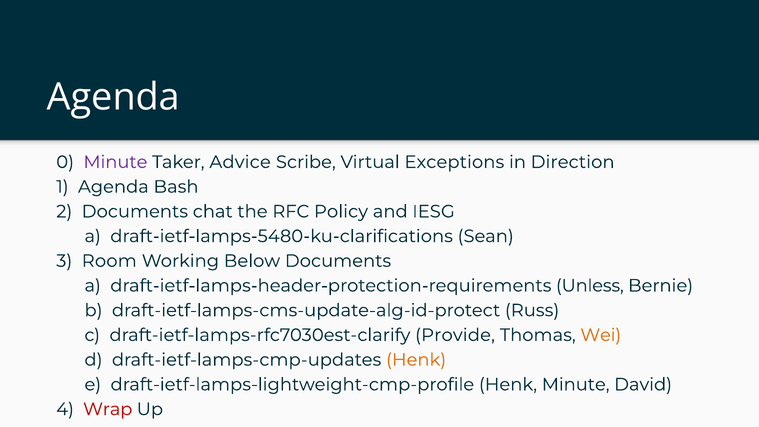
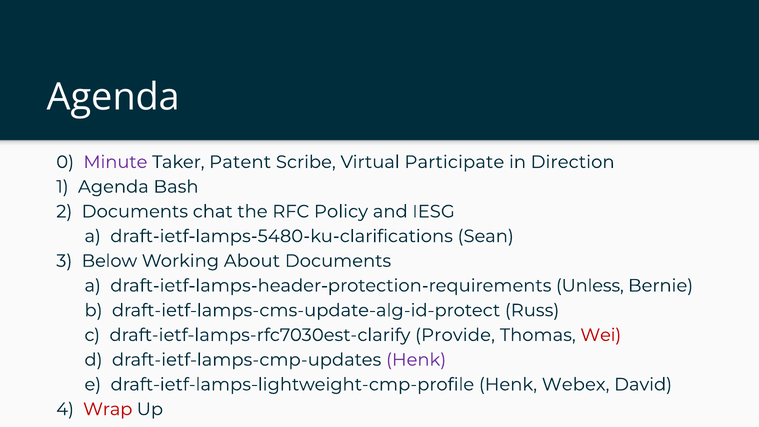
Advice: Advice -> Patent
Exceptions: Exceptions -> Participate
Room: Room -> Below
Below: Below -> About
Wei colour: orange -> red
Henk at (416, 360) colour: orange -> purple
Henk Minute: Minute -> Webex
